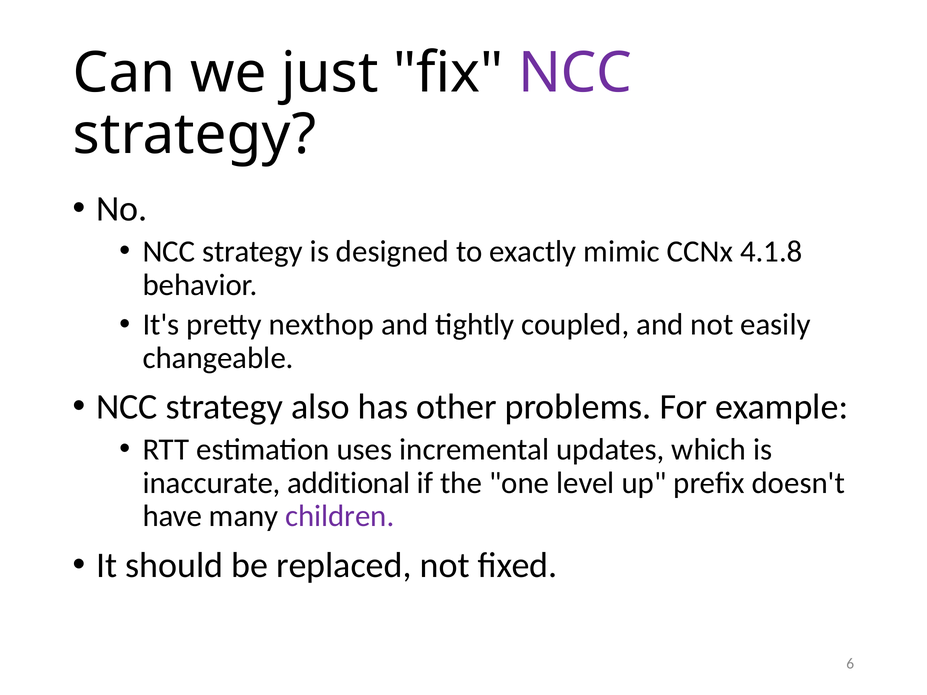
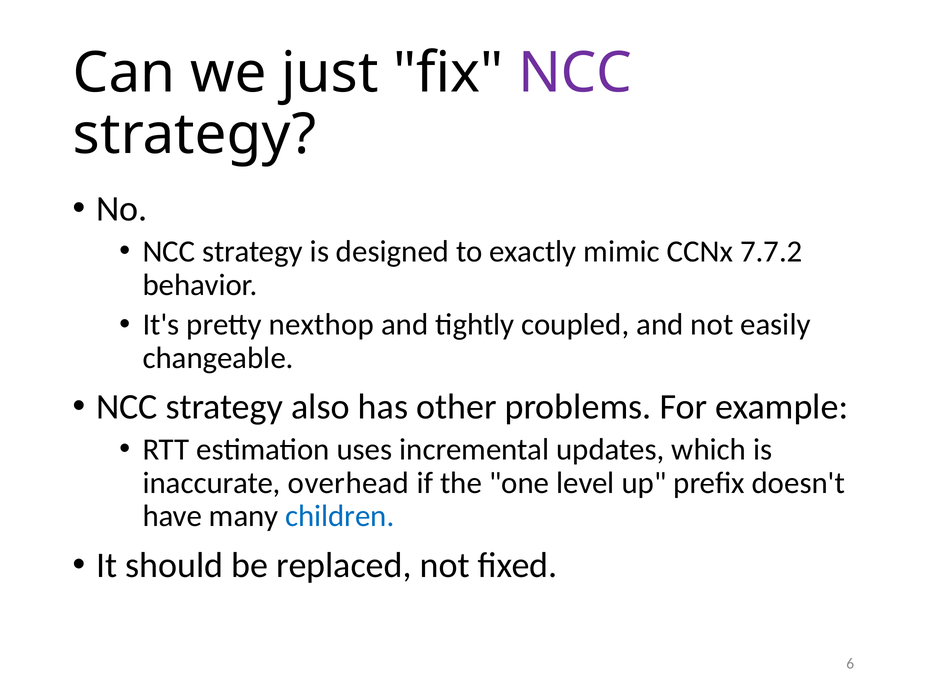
4.1.8: 4.1.8 -> 7.7.2
additional: additional -> overhead
children colour: purple -> blue
